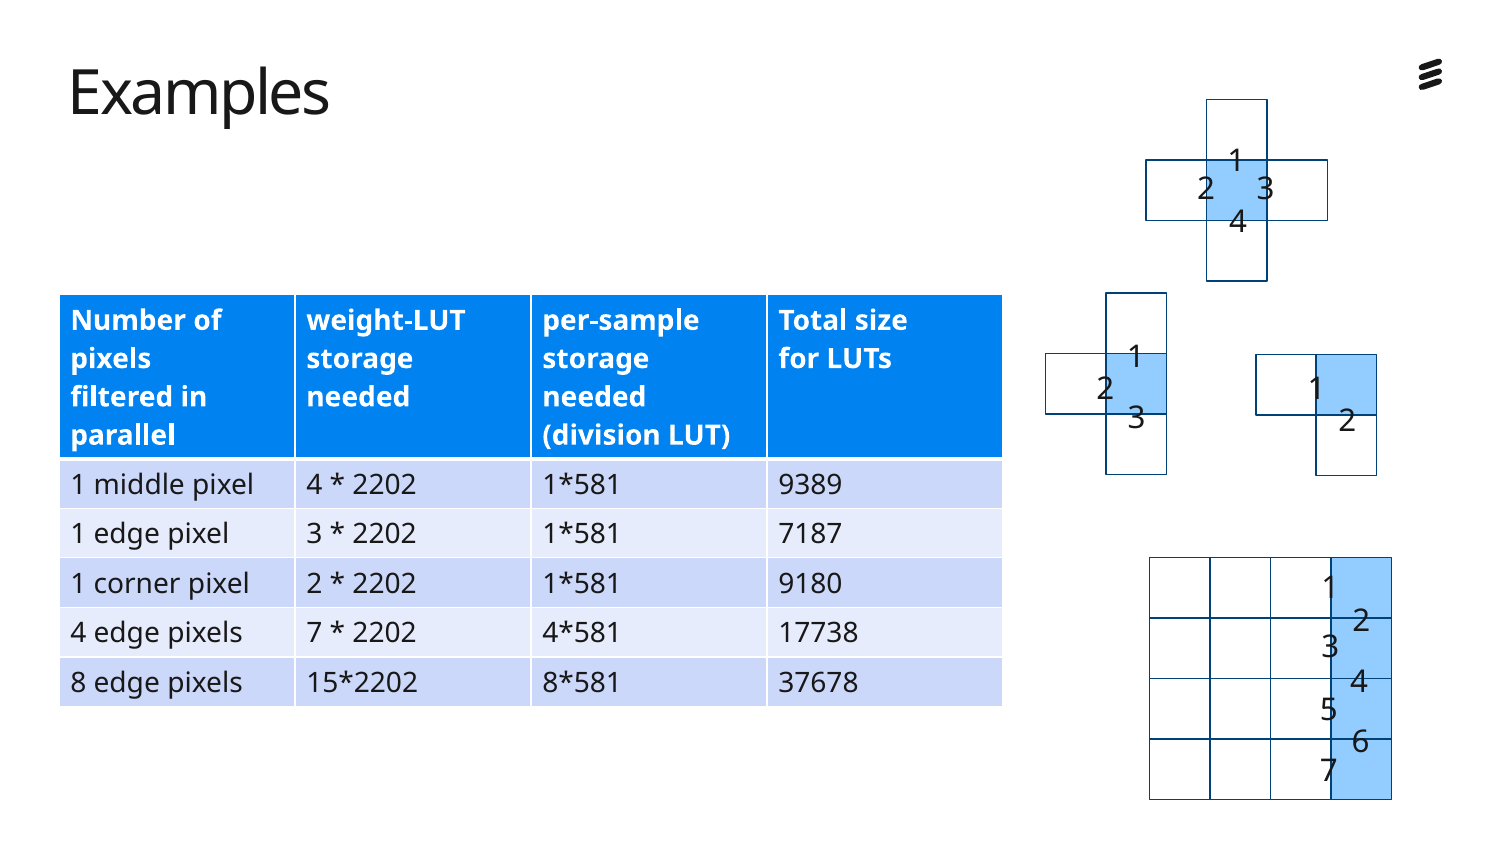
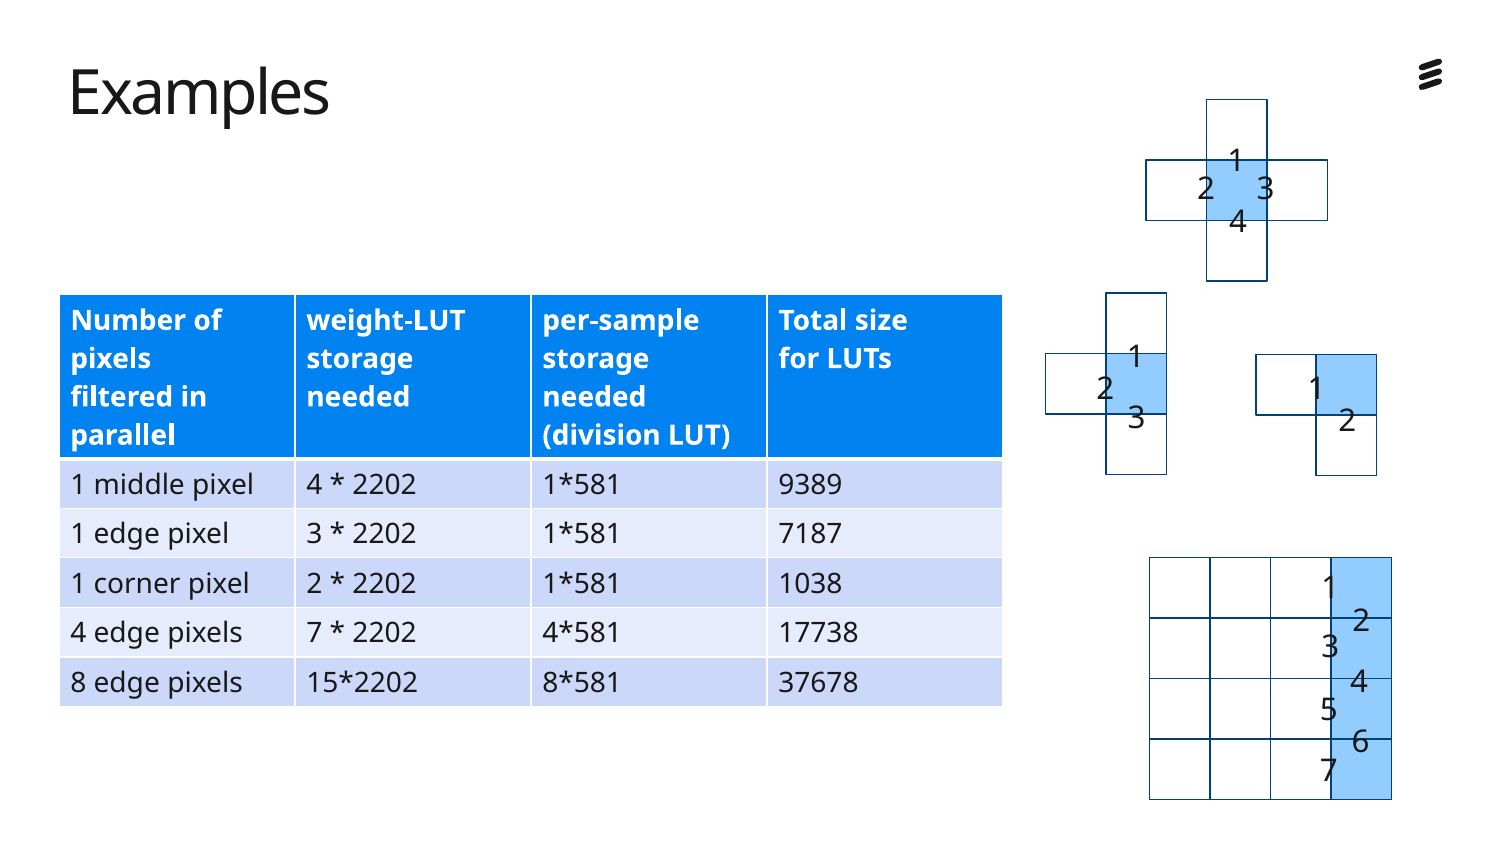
9180: 9180 -> 1038
